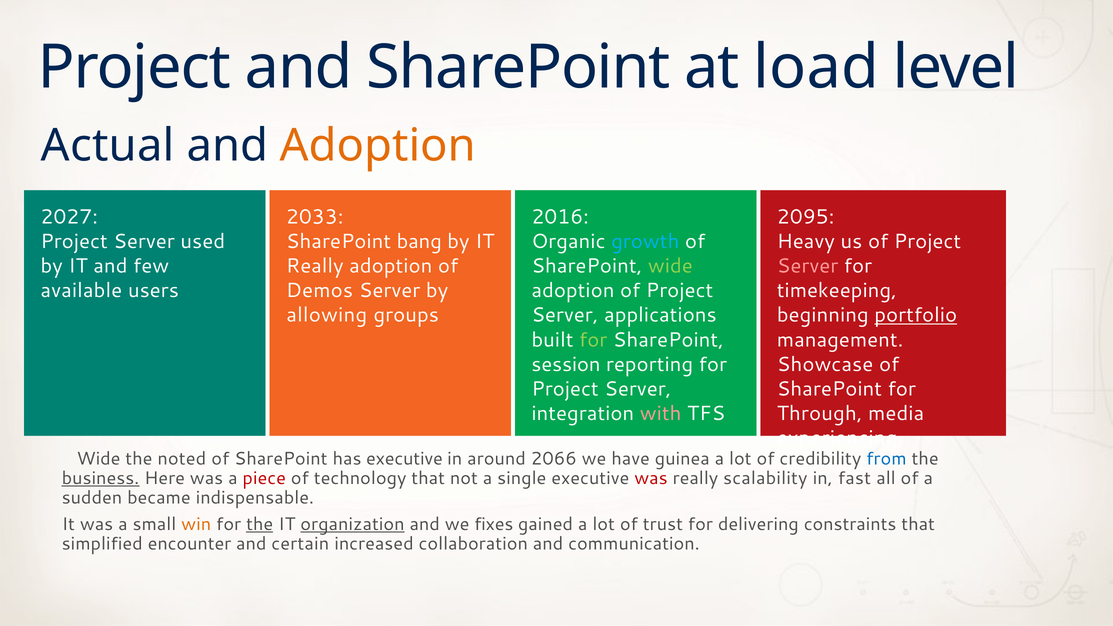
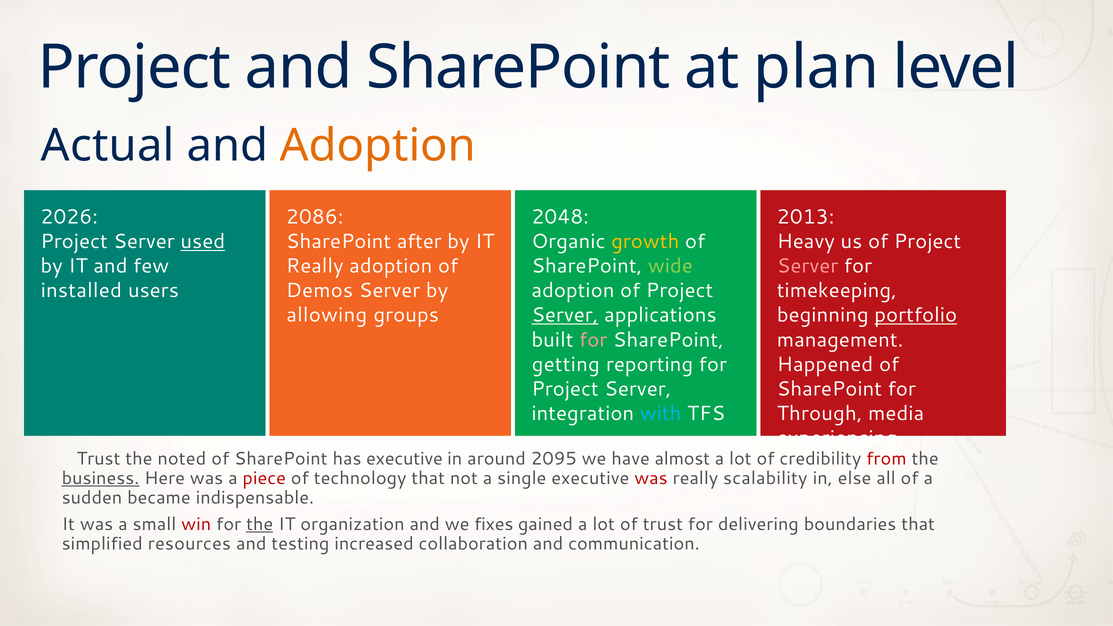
load: load -> plan
2027: 2027 -> 2026
2033: 2033 -> 2086
2016: 2016 -> 2048
2095: 2095 -> 2013
used underline: none -> present
bang: bang -> after
growth colour: light blue -> yellow
available: available -> installed
Server at (565, 315) underline: none -> present
for at (593, 340) colour: light green -> pink
session: session -> getting
Showcase: Showcase -> Happened
with colour: pink -> light blue
Wide at (98, 459): Wide -> Trust
2066: 2066 -> 2095
guinea: guinea -> almost
from colour: blue -> red
fast: fast -> else
win colour: orange -> red
organization underline: present -> none
constraints: constraints -> boundaries
encounter: encounter -> resources
certain: certain -> testing
